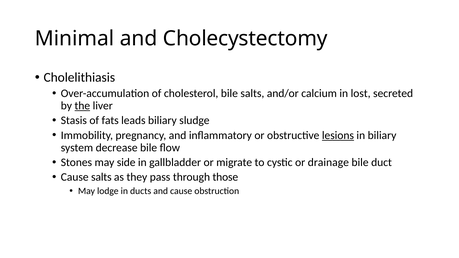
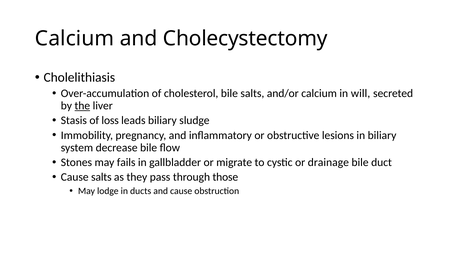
Minimal at (75, 39): Minimal -> Calcium
lost: lost -> will
fats: fats -> loss
lesions underline: present -> none
side: side -> fails
